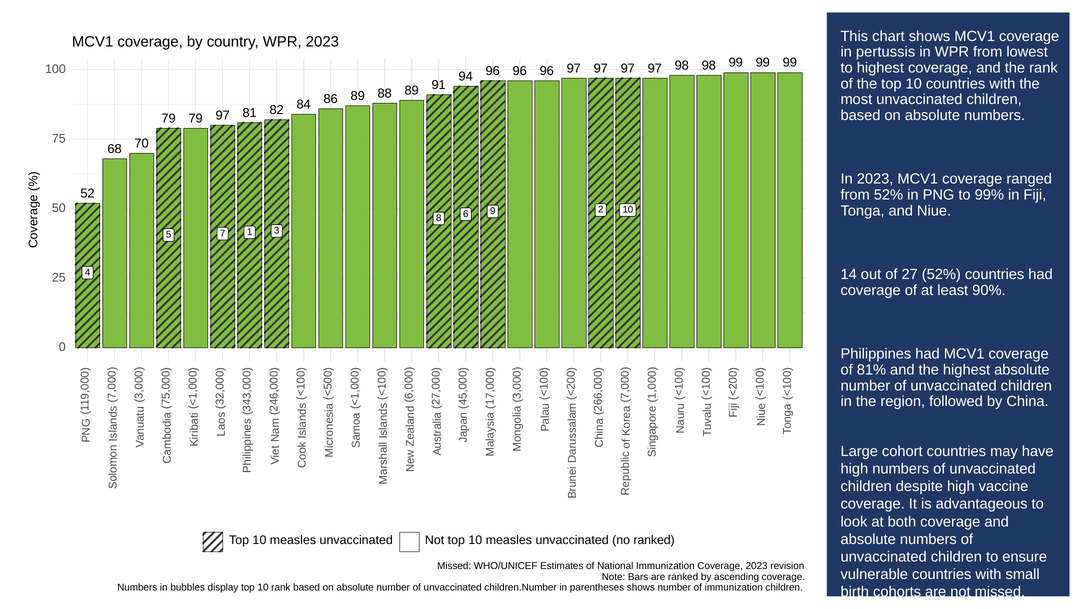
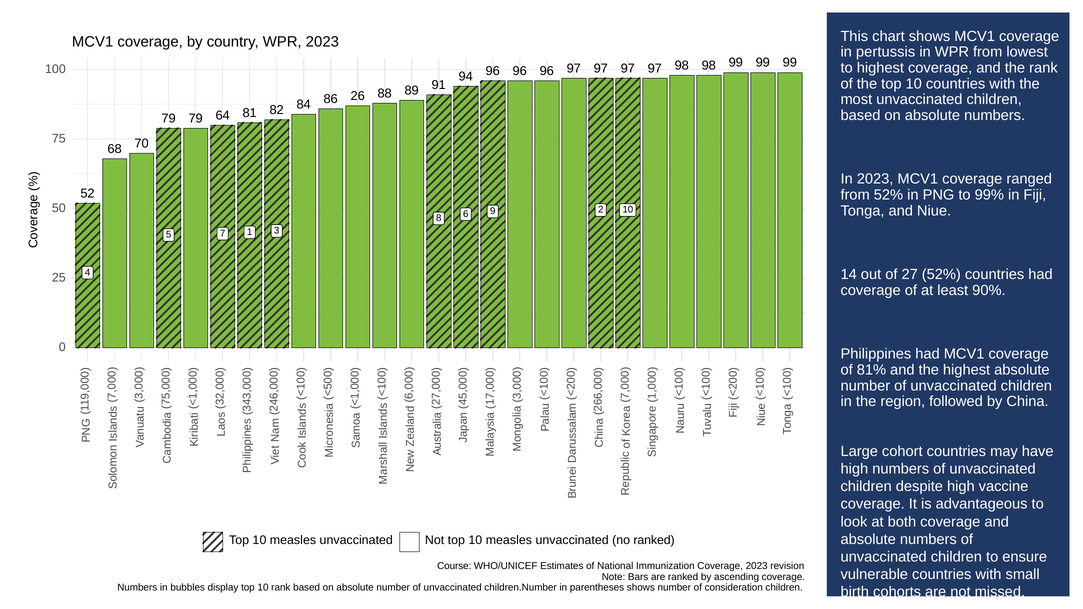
79 97: 97 -> 64
86 89: 89 -> 26
Missed at (454, 566): Missed -> Course
of immunization: immunization -> consideration
